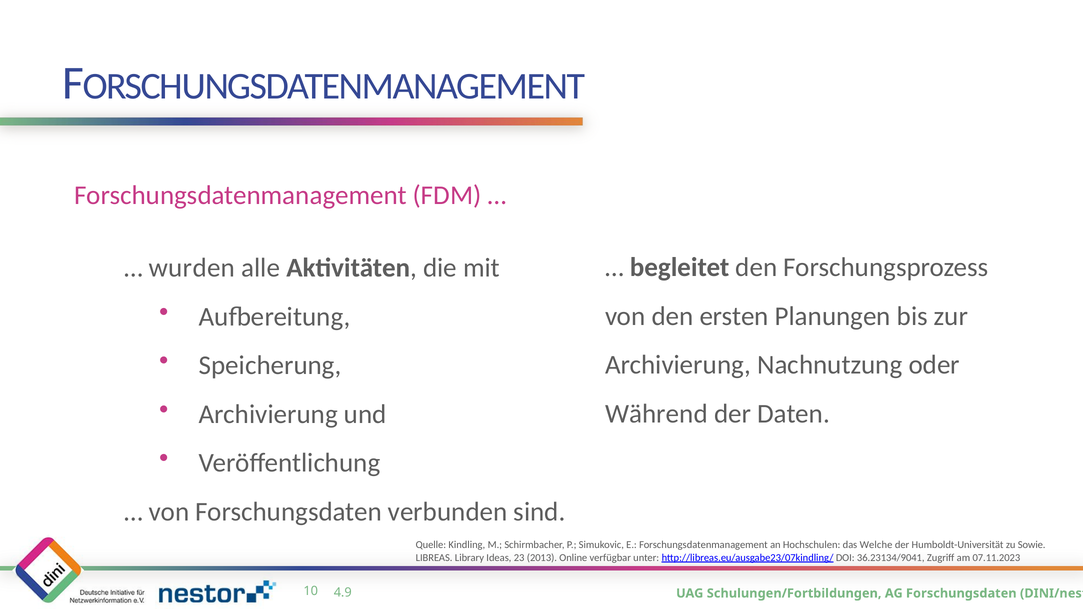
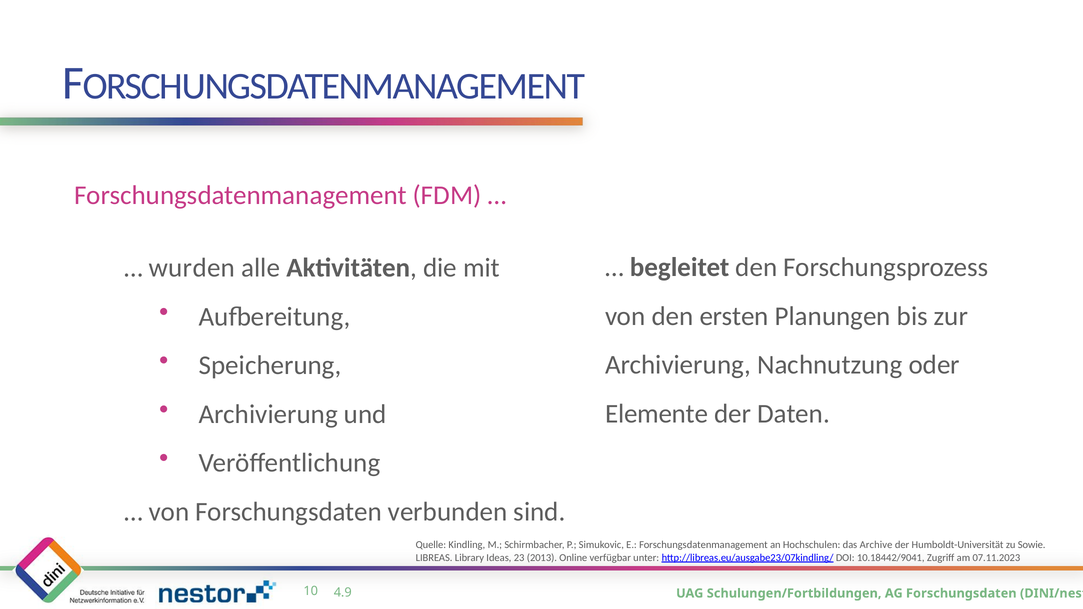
Während: Während -> Elemente
Welche: Welche -> Archive
36.23134/9041: 36.23134/9041 -> 10.18442/9041
